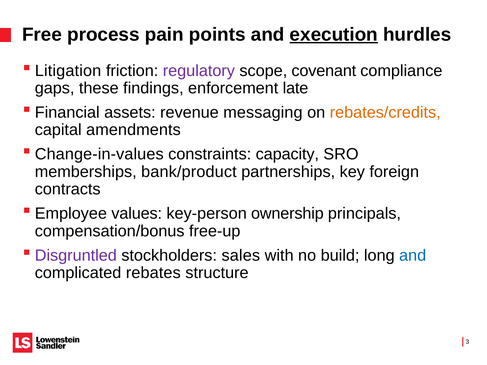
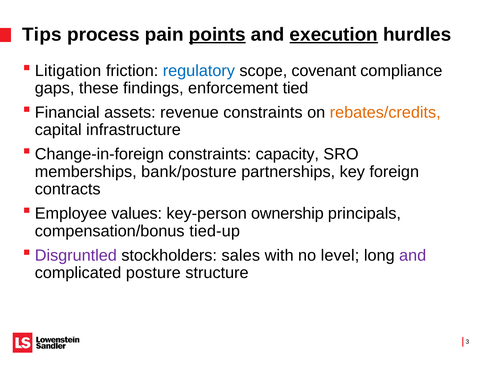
Free: Free -> Tips
points underline: none -> present
regulatory colour: purple -> blue
late: late -> tied
revenue messaging: messaging -> constraints
amendments: amendments -> infrastructure
Change-in-values: Change-in-values -> Change-in-foreign
bank/product: bank/product -> bank/posture
free-up: free-up -> tied-up
build: build -> level
and at (413, 256) colour: blue -> purple
rebates: rebates -> posture
